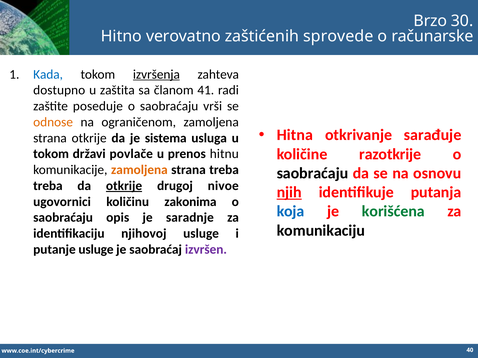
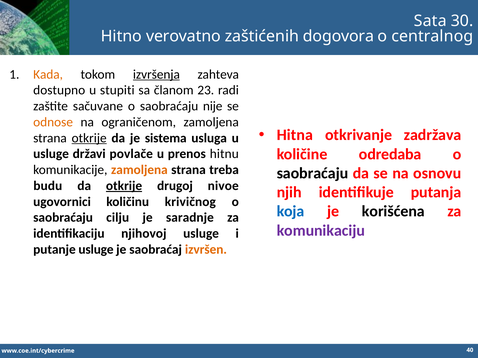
Brzo: Brzo -> Sata
sprovede: sprovede -> dogovora
računarske: računarske -> centralnog
Kada colour: blue -> orange
zaštita: zaštita -> stupiti
41: 41 -> 23
poseduje: poseduje -> sačuvane
vrši: vrši -> nije
sarađuje: sarađuje -> zadržava
otkrije at (89, 138) underline: none -> present
razotkrije: razotkrije -> odredaba
tokom at (51, 154): tokom -> usluge
treba at (48, 186): treba -> budu
njih underline: present -> none
zakonima: zakonima -> krivičnog
korišćena colour: green -> black
opis: opis -> cilju
komunikaciju colour: black -> purple
izvršen colour: purple -> orange
